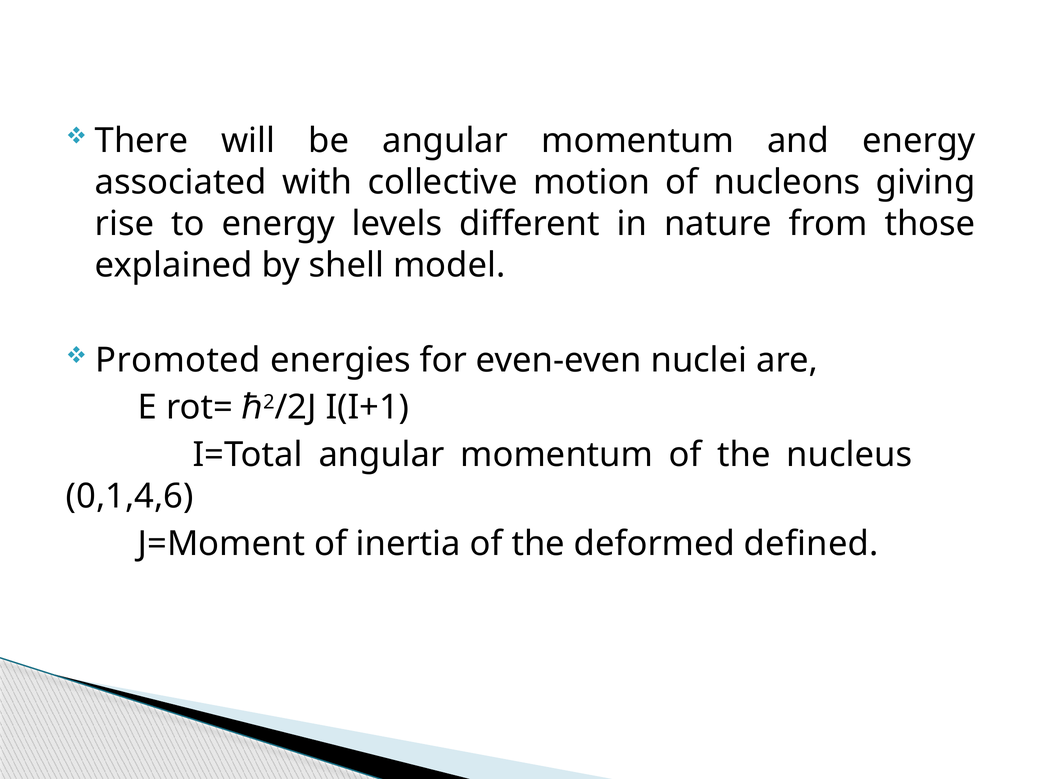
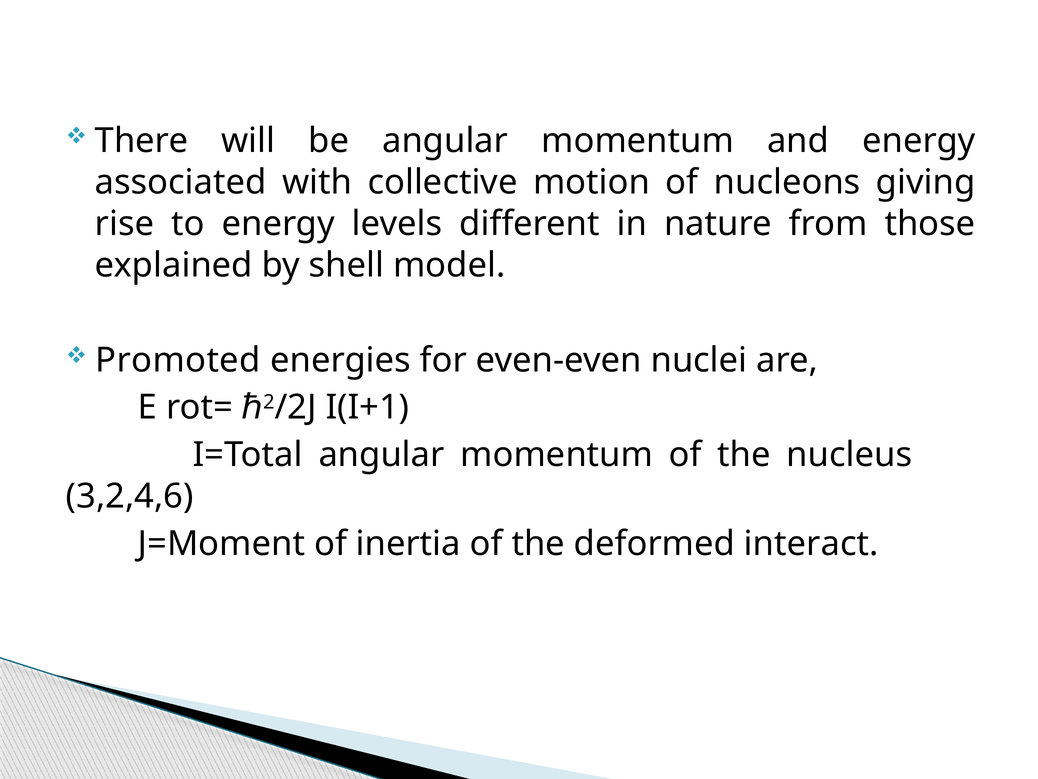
0,1,4,6: 0,1,4,6 -> 3,2,4,6
defined: defined -> interact
